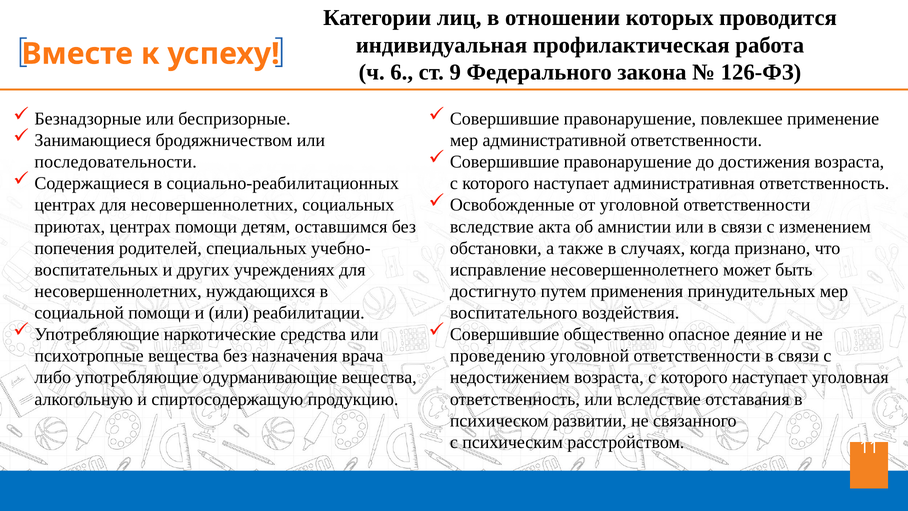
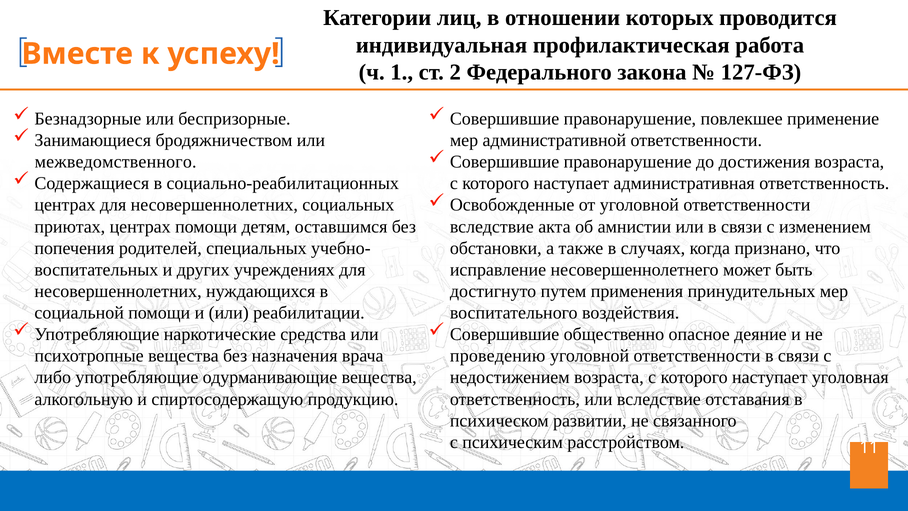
6: 6 -> 1
9: 9 -> 2
126-ФЗ: 126-ФЗ -> 127-ФЗ
последовательности: последовательности -> межведомственного
